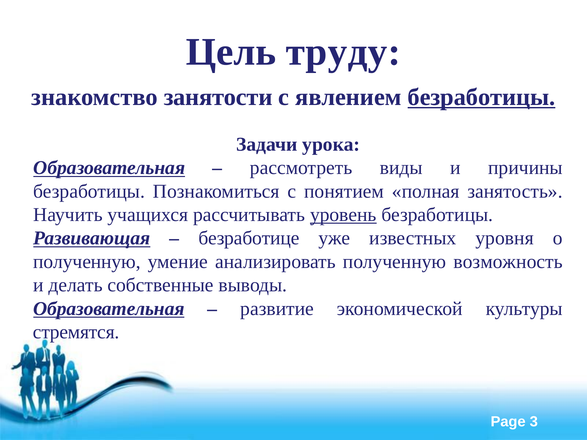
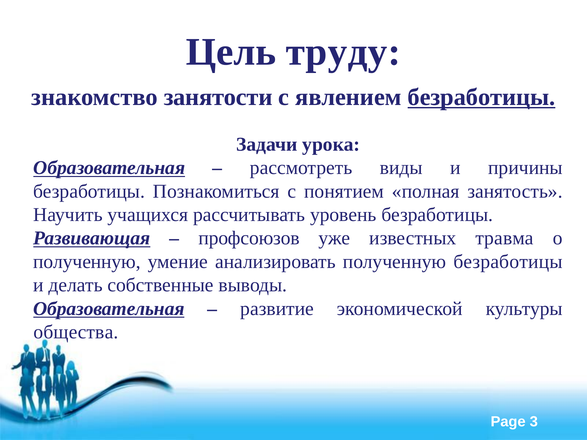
уровень underline: present -> none
безработице: безработице -> профсоюзов
уровня: уровня -> травма
полученную возможность: возможность -> безработицы
стремятся: стремятся -> общества
